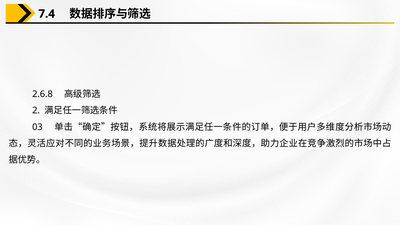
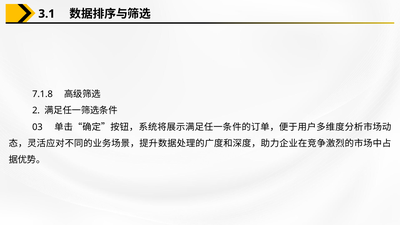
7.4: 7.4 -> 3.1
2.6.8: 2.6.8 -> 7.1.8
